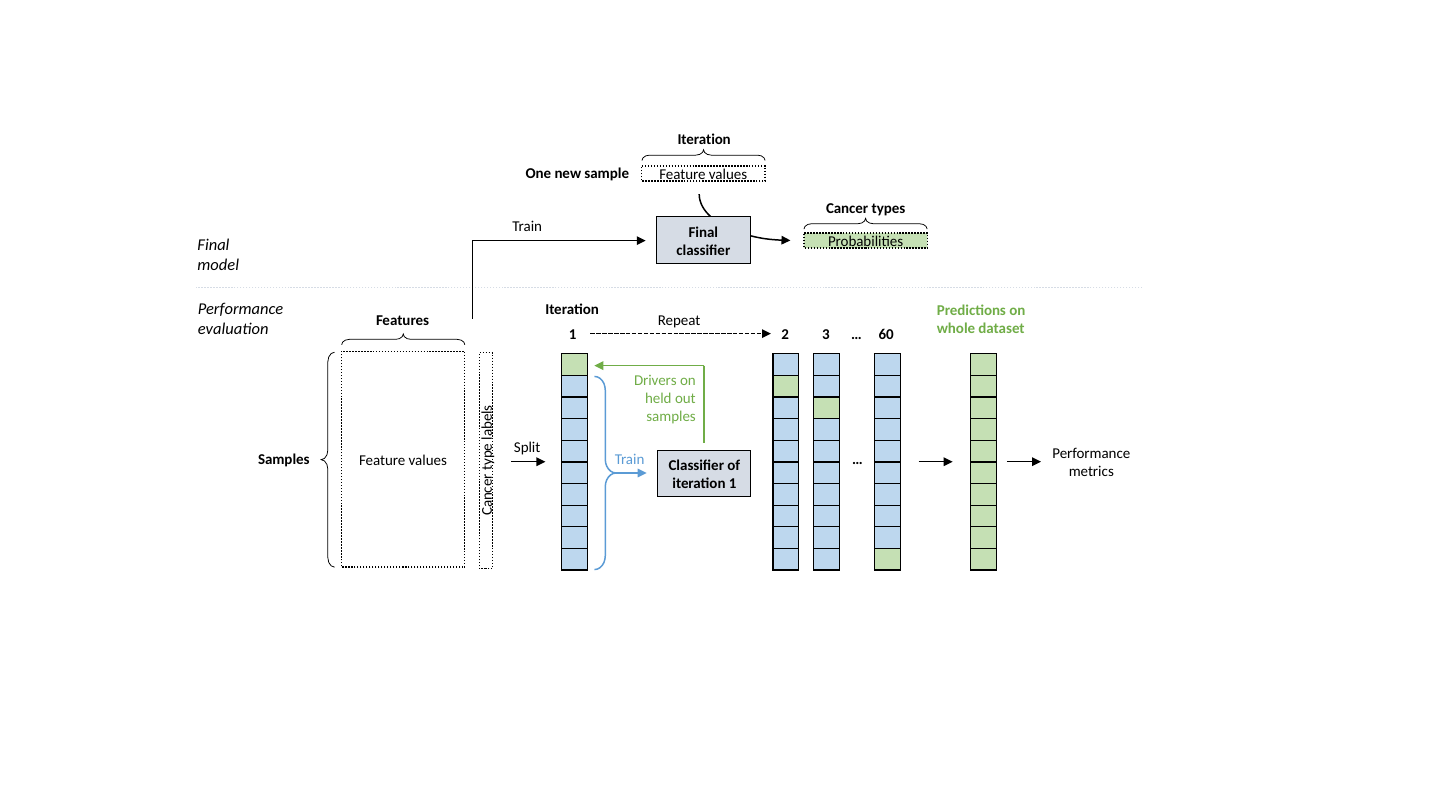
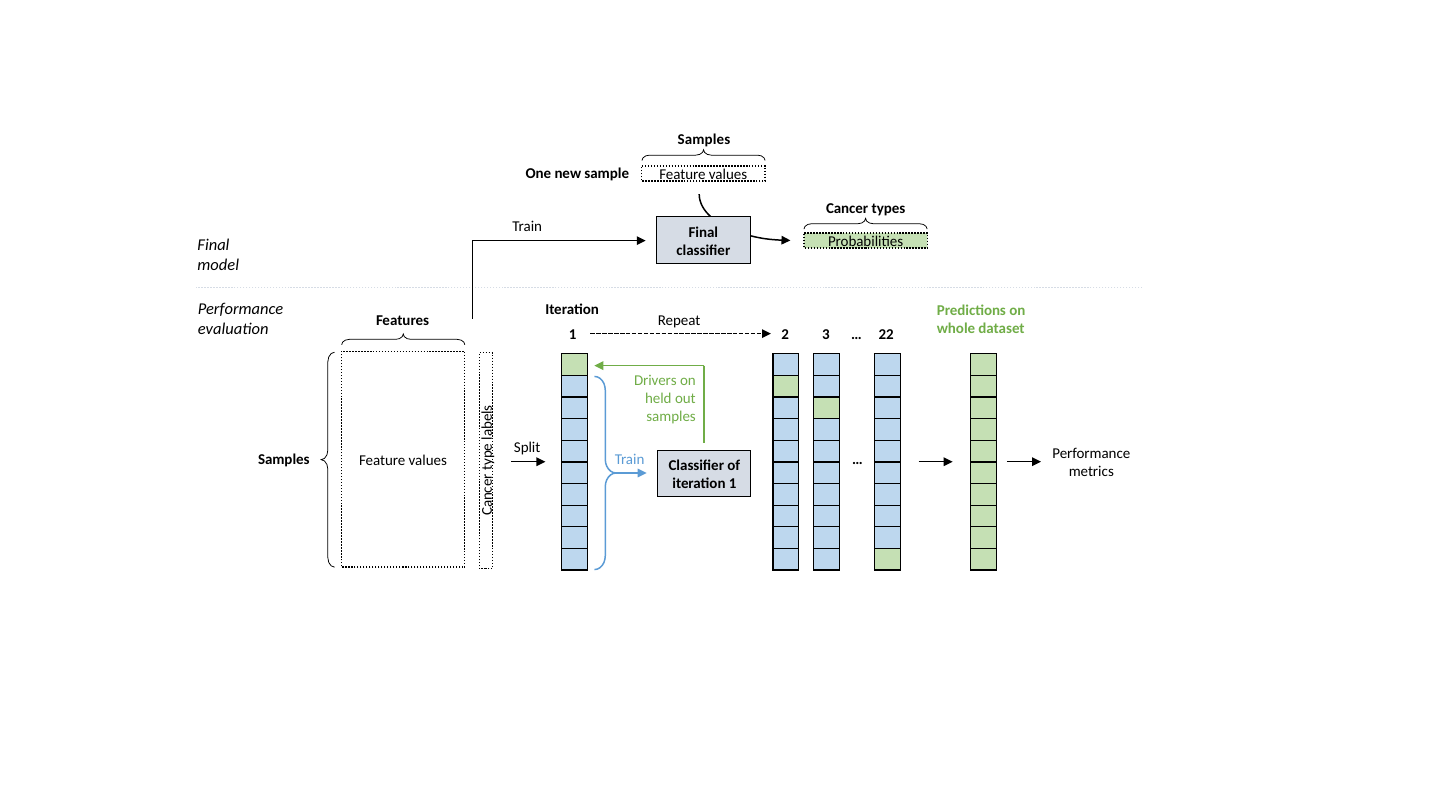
Iteration at (704, 140): Iteration -> Samples
60: 60 -> 22
